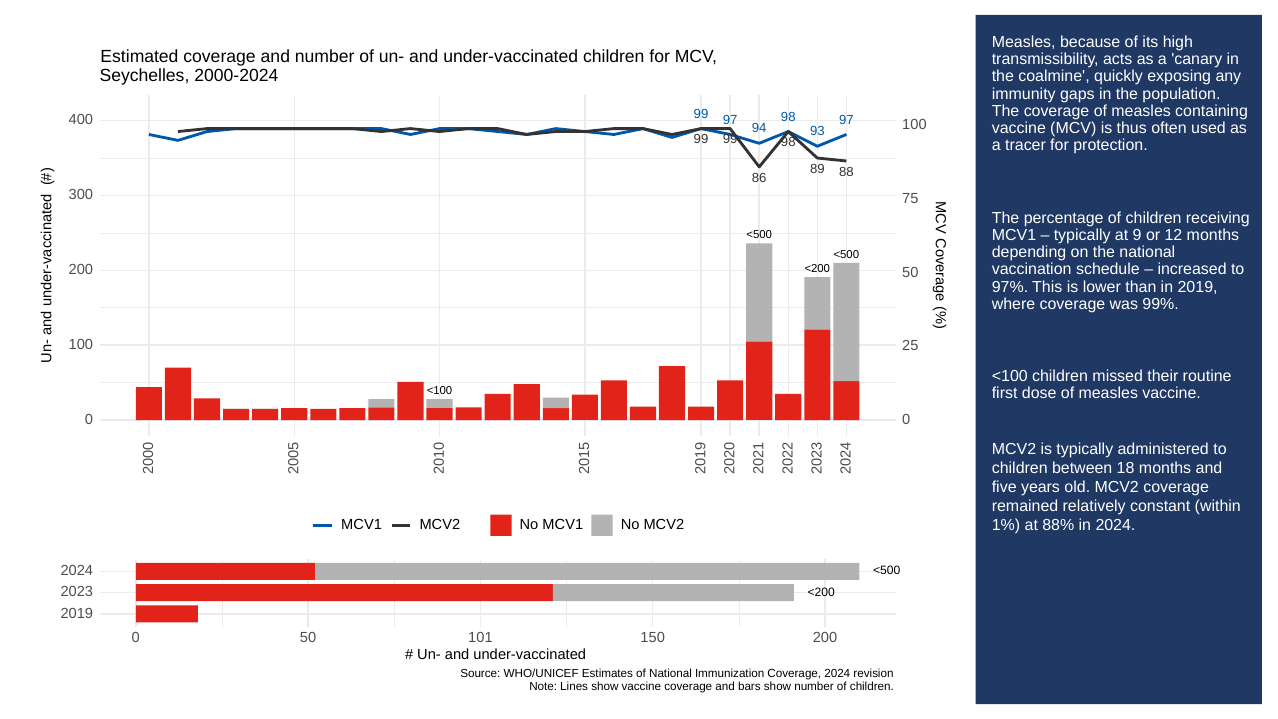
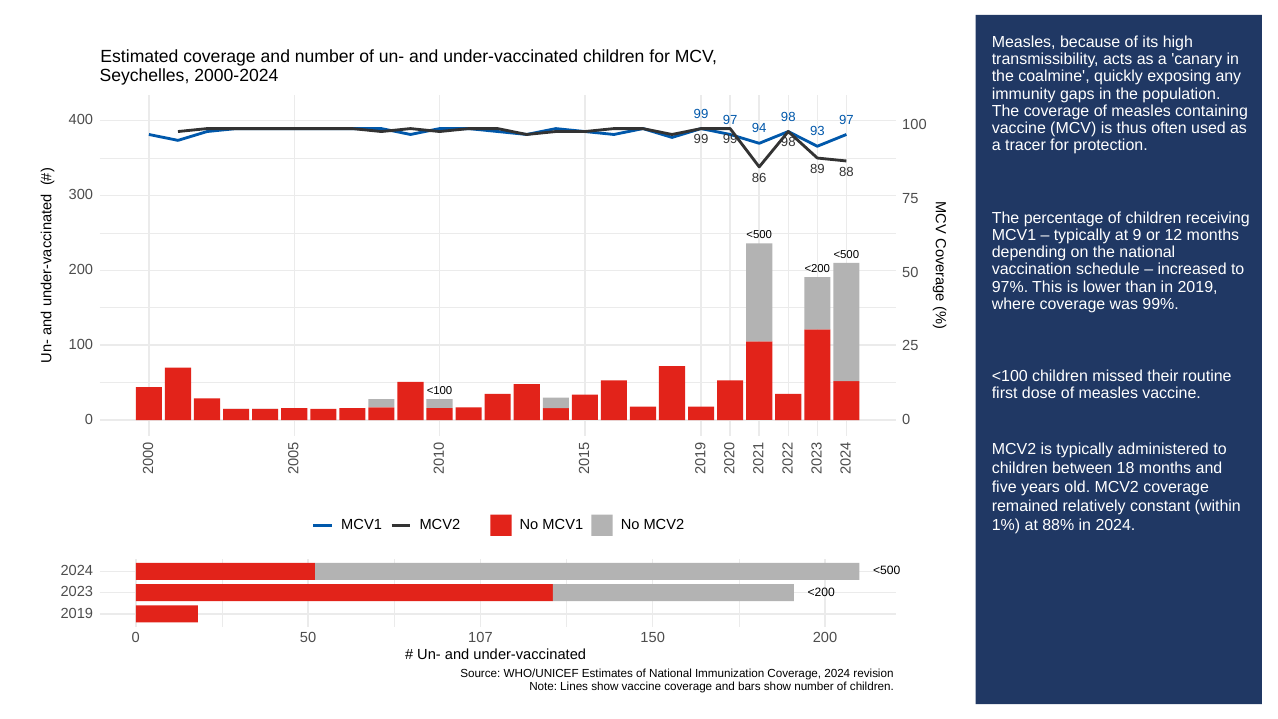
101: 101 -> 107
